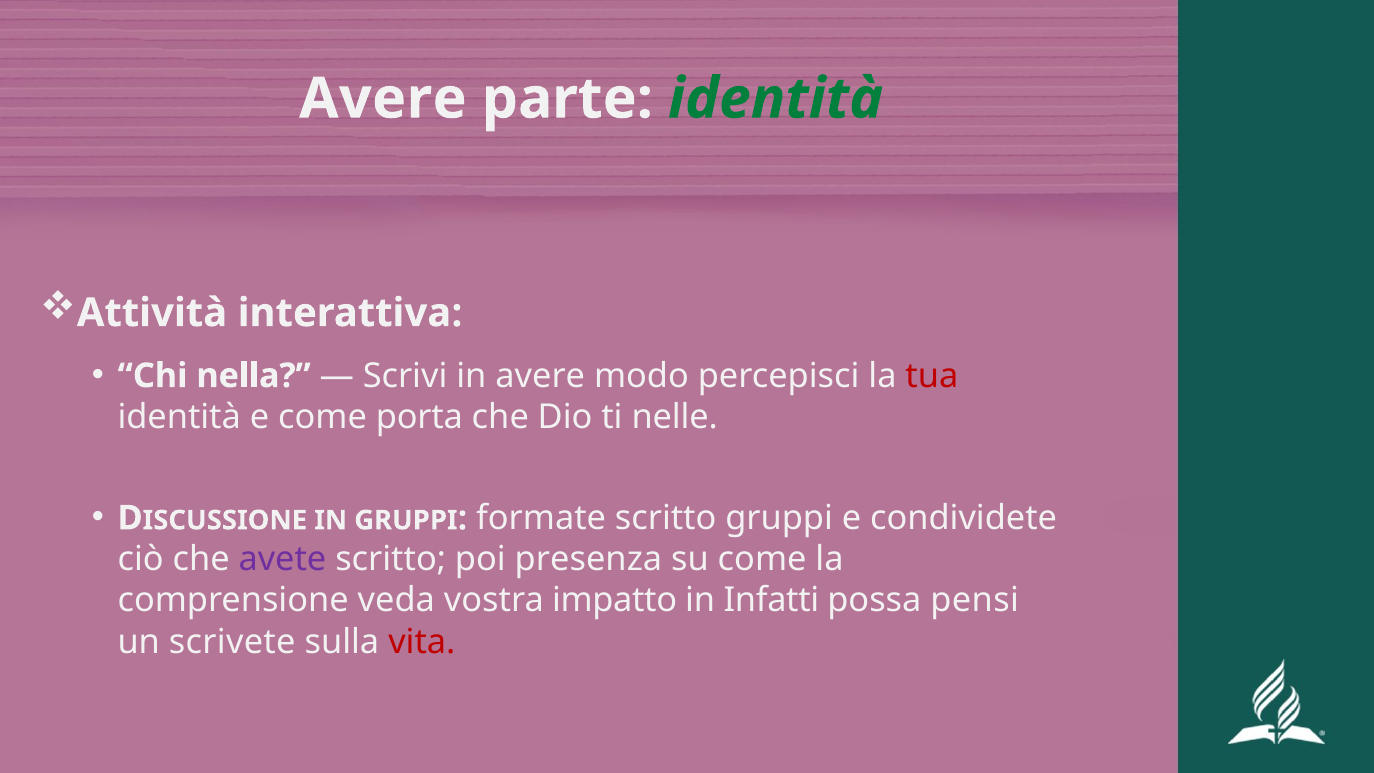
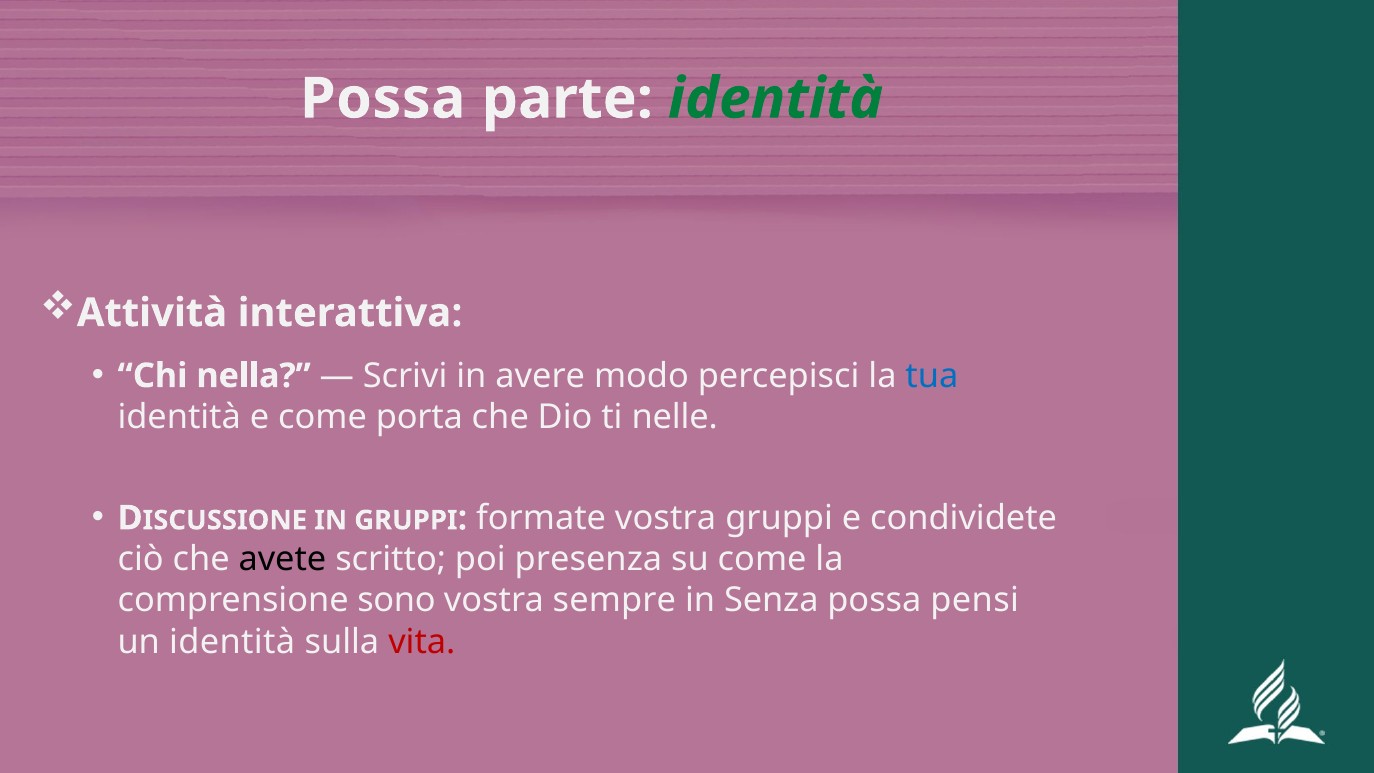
Avere at (383, 99): Avere -> Possa
tua colour: red -> blue
formate scritto: scritto -> vostra
avete colour: purple -> black
veda: veda -> sono
impatto: impatto -> sempre
Infatti: Infatti -> Senza
un scrivete: scrivete -> identità
